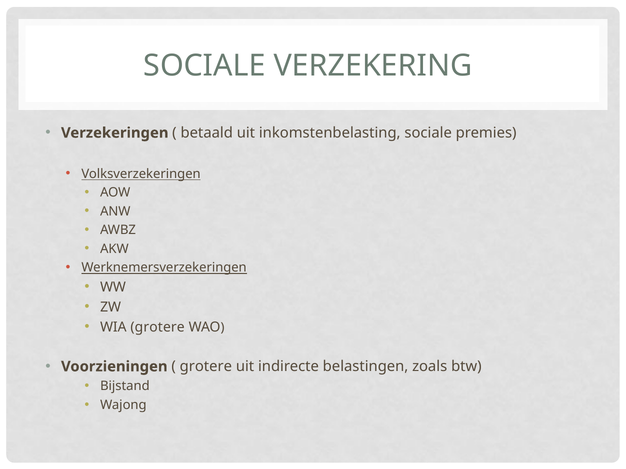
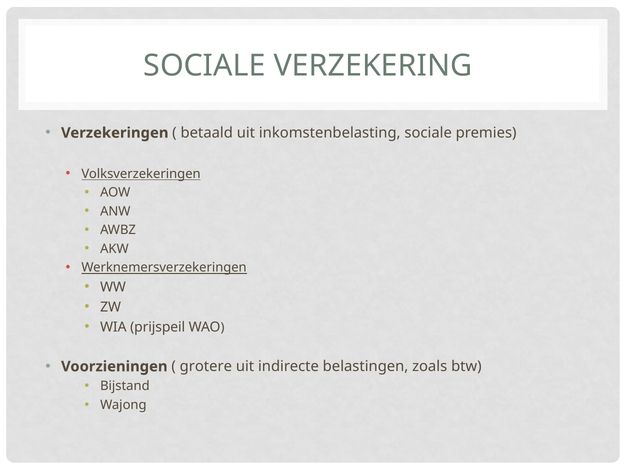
WIA grotere: grotere -> prijspeil
